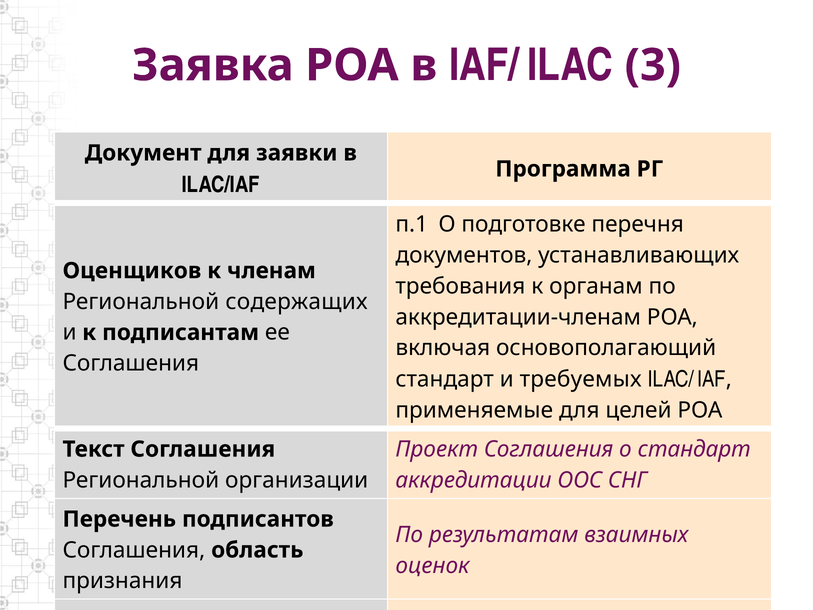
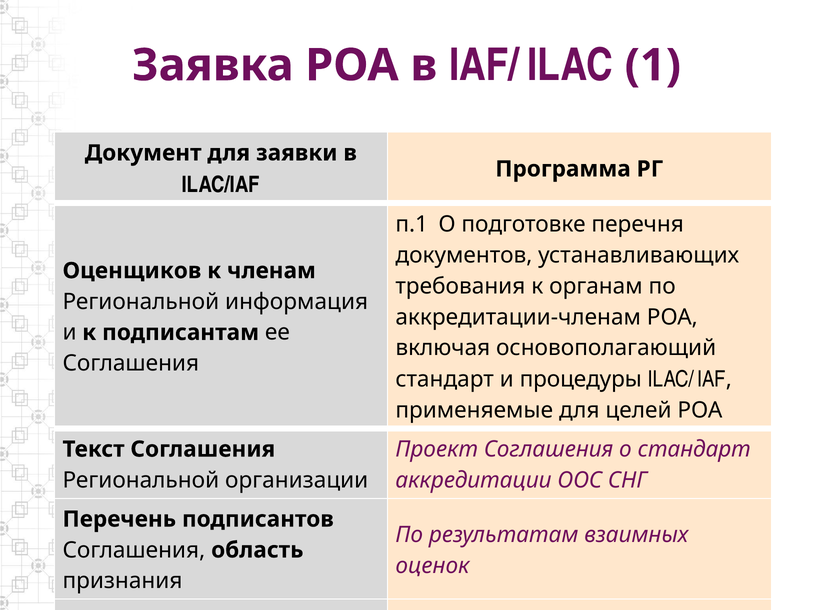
3: 3 -> 1
содержащих: содержащих -> информация
и требуемых: требуемых -> процедуры
